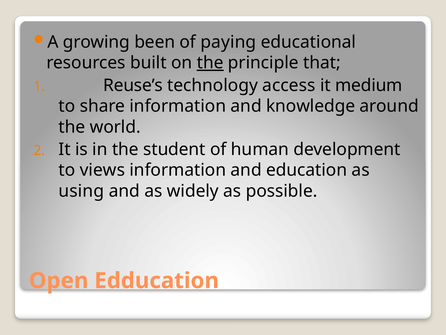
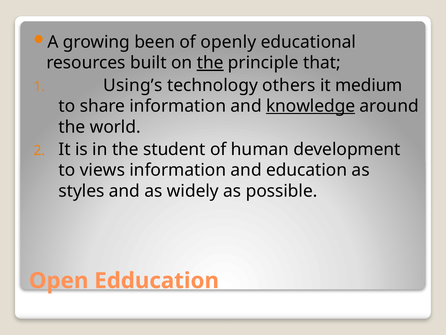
paying: paying -> openly
Reuse’s: Reuse’s -> Using’s
access: access -> others
knowledge underline: none -> present
using: using -> styles
